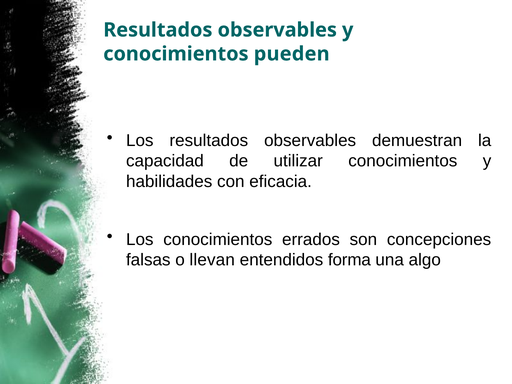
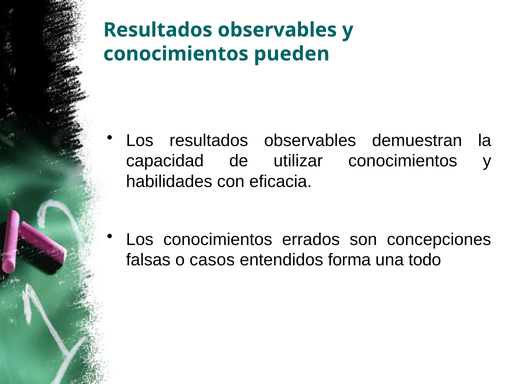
llevan: llevan -> casos
algo: algo -> todo
